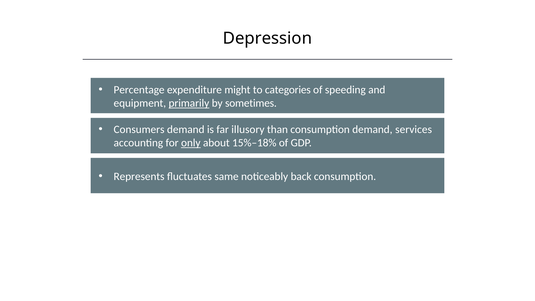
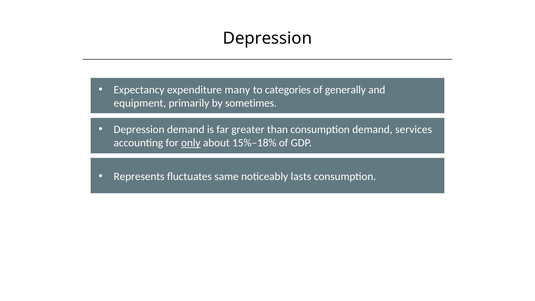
Percentage: Percentage -> Expectancy
might: might -> many
speeding: speeding -> generally
primarily underline: present -> none
Consumers at (139, 129): Consumers -> Depression
illusory: illusory -> greater
back: back -> lasts
